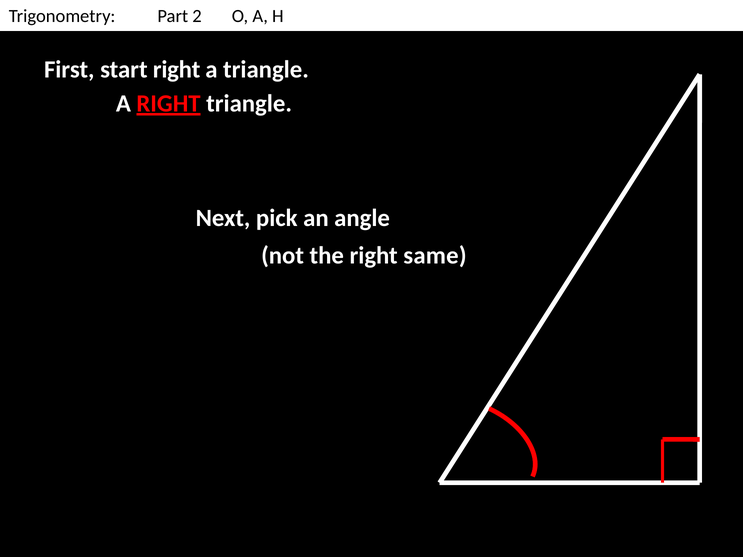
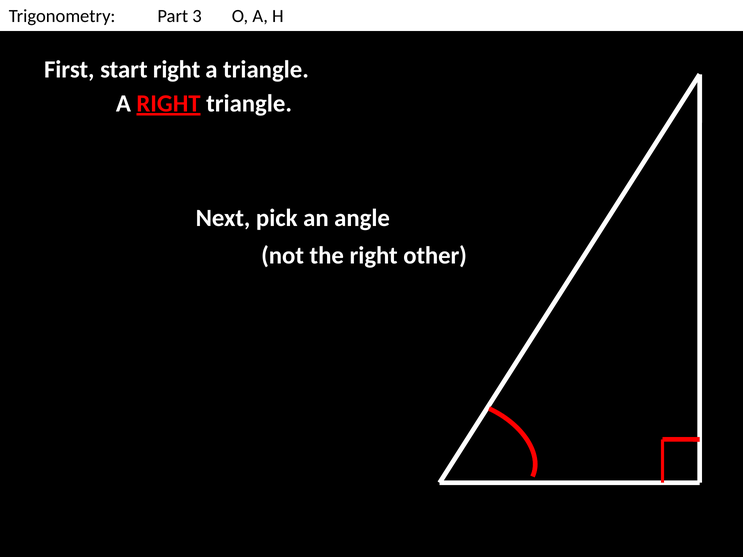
2: 2 -> 3
same: same -> other
